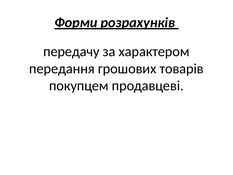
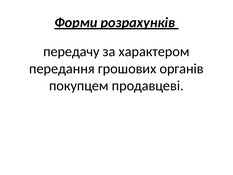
товарів: товарів -> органів
